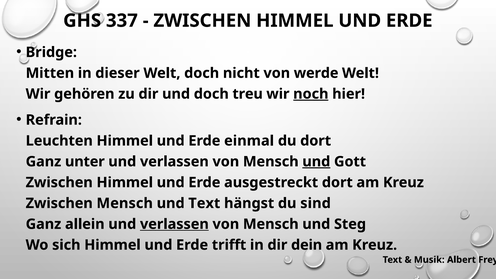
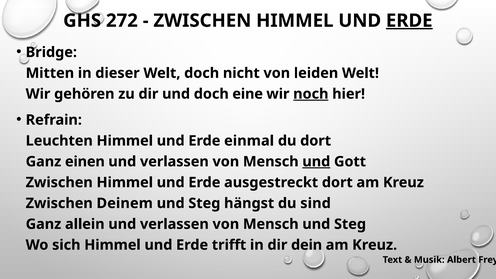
337: 337 -> 272
ERDE at (409, 21) underline: none -> present
werde: werde -> leiden
treu: treu -> eine
unter: unter -> einen
Zwischen Mensch: Mensch -> Deinem
Text at (204, 203): Text -> Steg
verlassen at (174, 224) underline: present -> none
